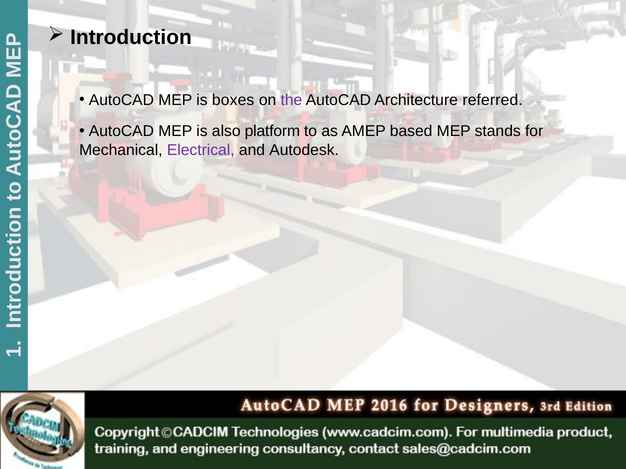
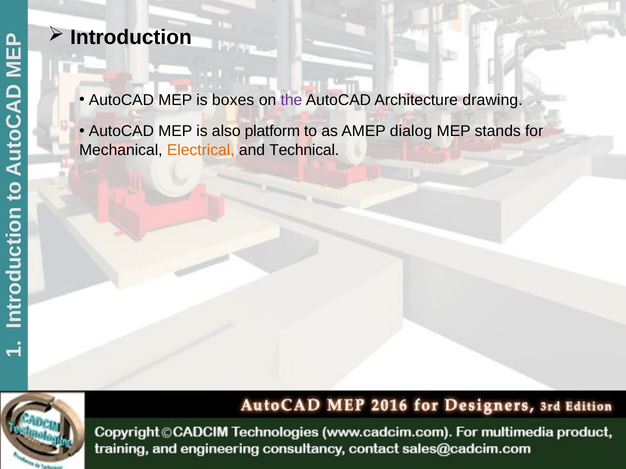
referred: referred -> drawing
based: based -> dialog
Electrical colour: purple -> orange
Autodesk: Autodesk -> Technical
